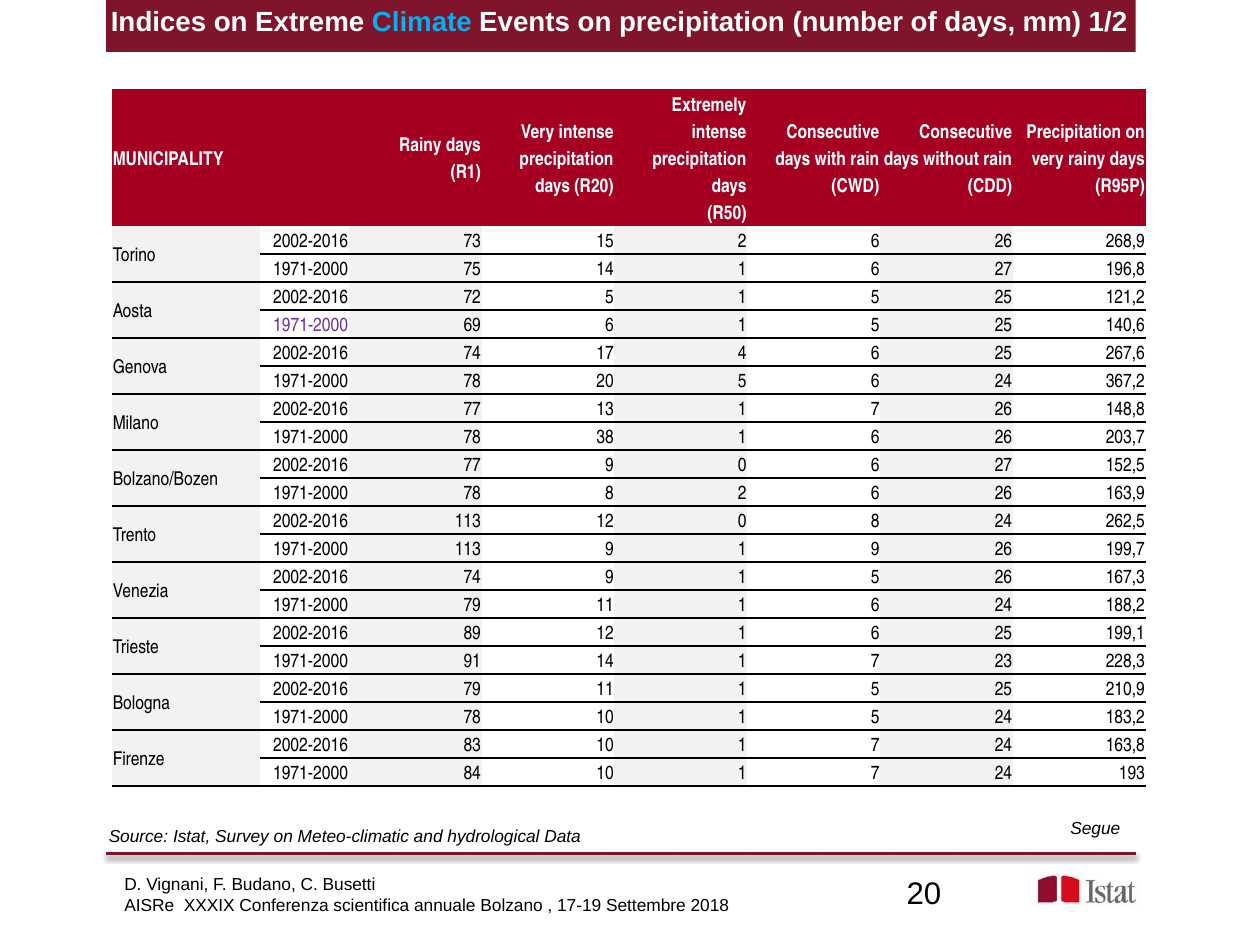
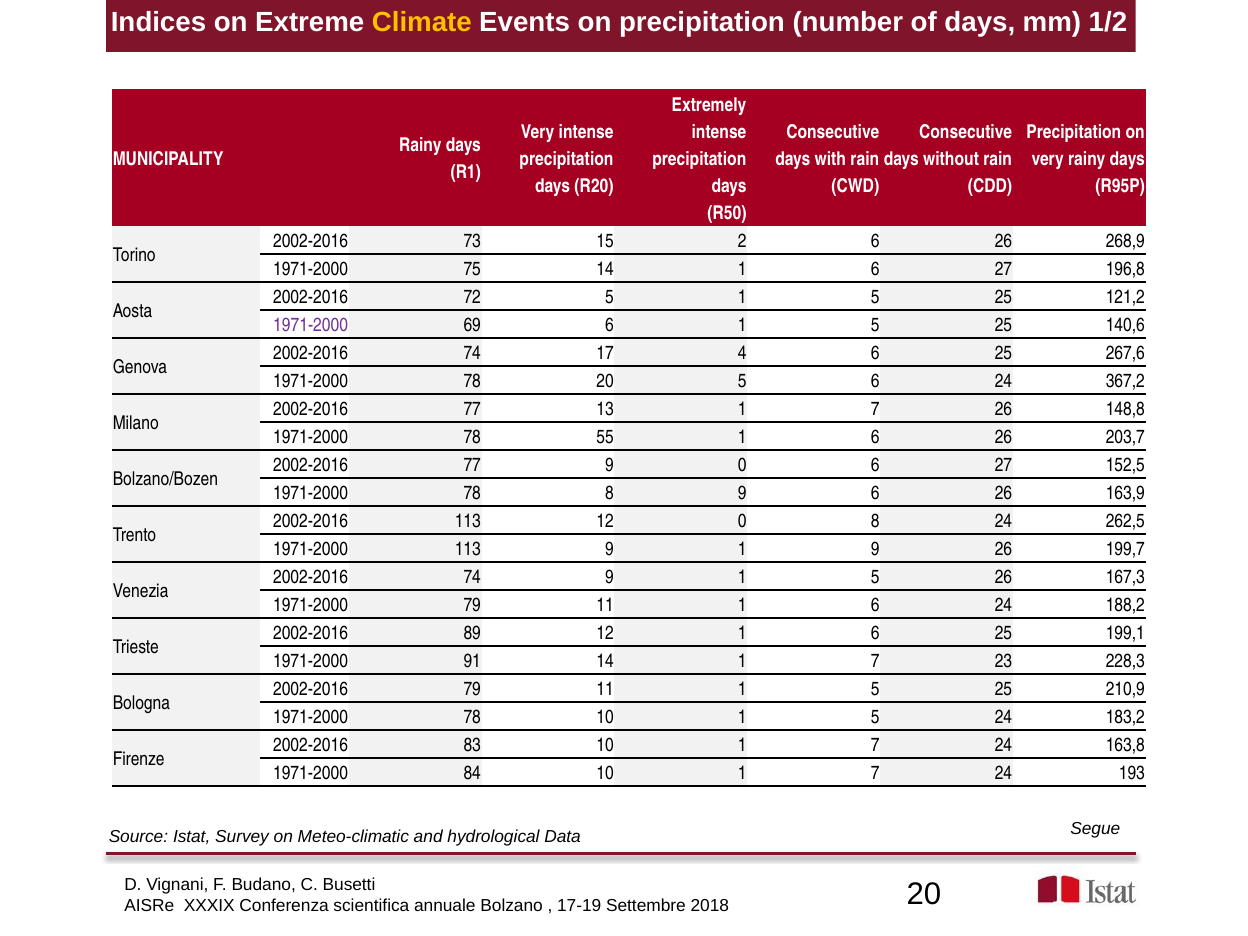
Climate colour: light blue -> yellow
38: 38 -> 55
8 2: 2 -> 9
